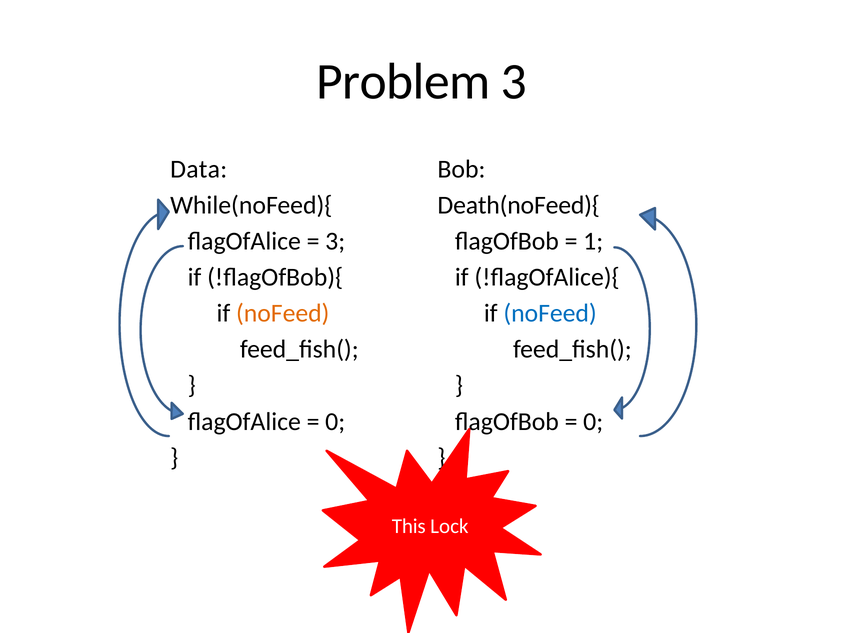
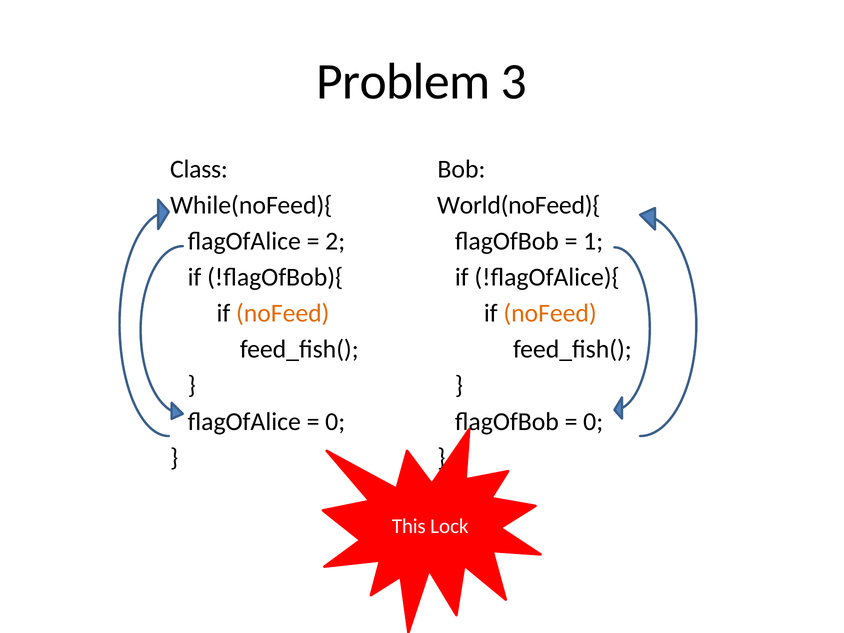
Data: Data -> Class
Death(noFeed){: Death(noFeed){ -> World(noFeed){
3 at (335, 241): 3 -> 2
noFeed at (550, 313) colour: blue -> orange
